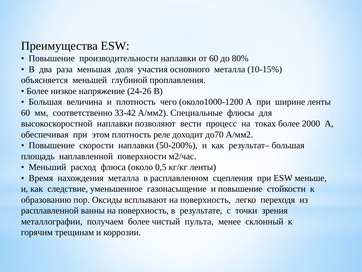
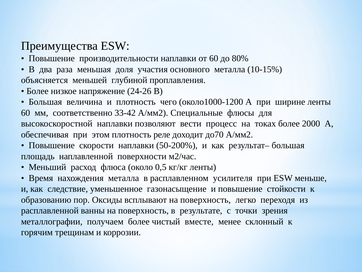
сцепления: сцепления -> усилителя
пульта: пульта -> вместе
